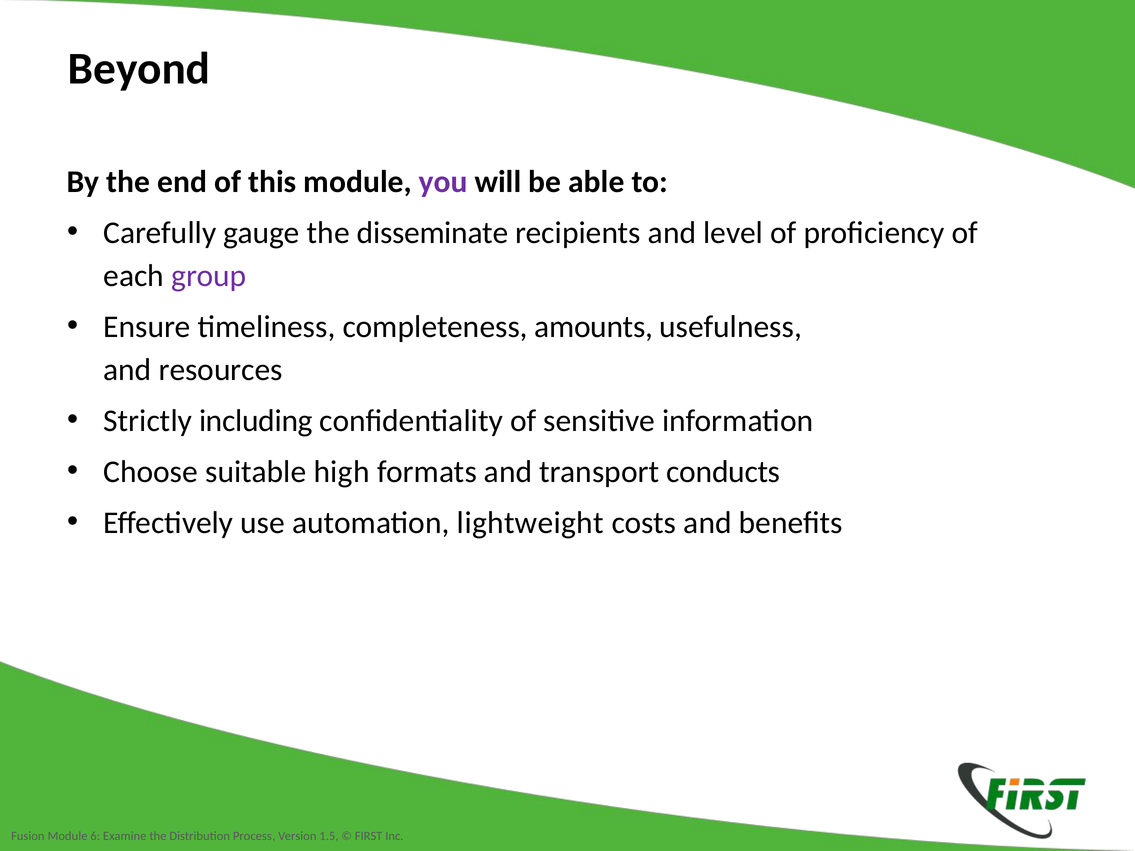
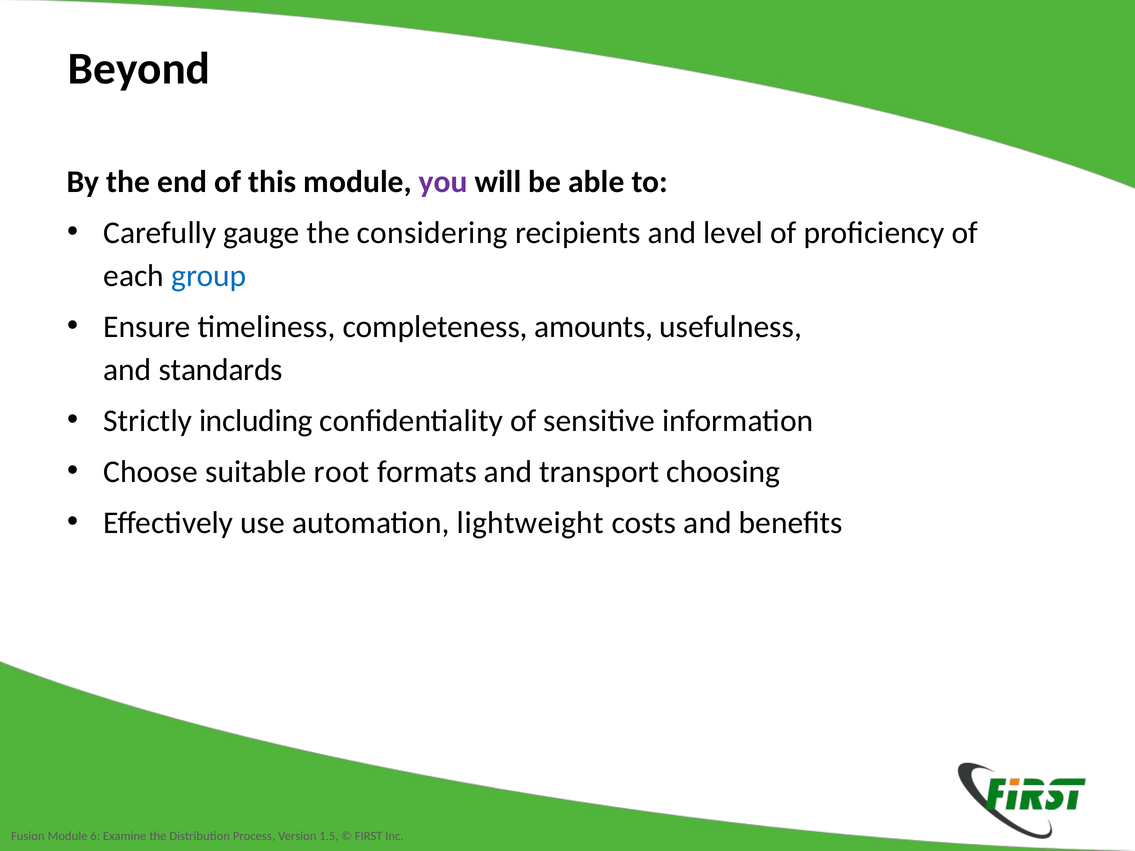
disseminate: disseminate -> considering
group colour: purple -> blue
resources: resources -> standards
high: high -> root
conducts: conducts -> choosing
